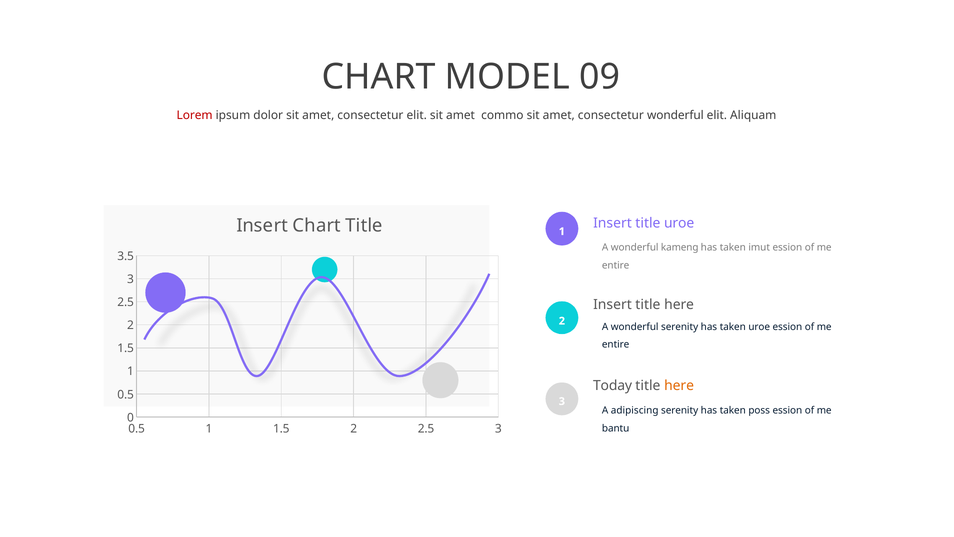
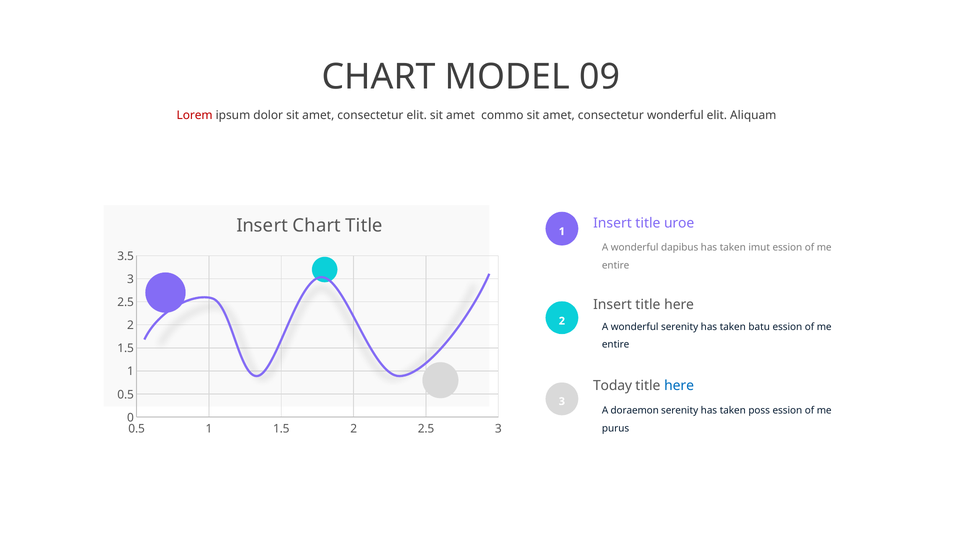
kameng: kameng -> dapibus
taken uroe: uroe -> batu
here at (679, 386) colour: orange -> blue
adipiscing: adipiscing -> doraemon
bantu: bantu -> purus
